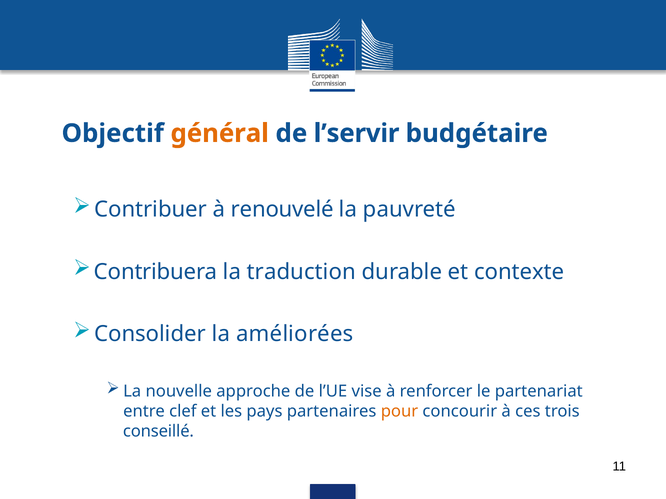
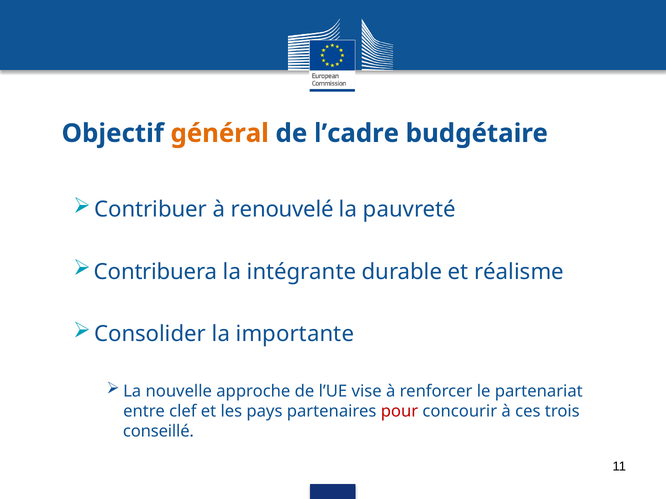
l’servir: l’servir -> l’cadre
traduction: traduction -> intégrante
contexte: contexte -> réalisme
améliorées: améliorées -> importante
pour colour: orange -> red
